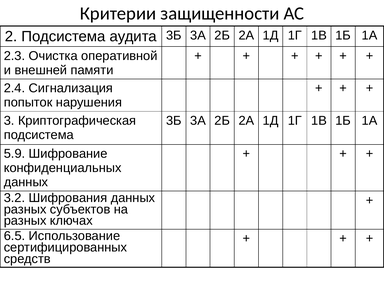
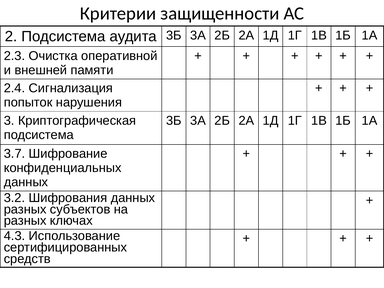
5.9: 5.9 -> 3.7
6.5: 6.5 -> 4.3
